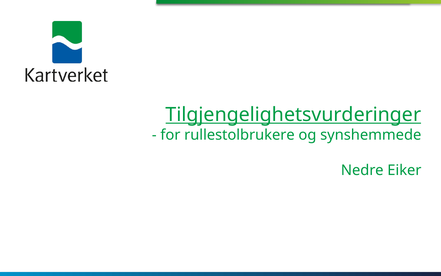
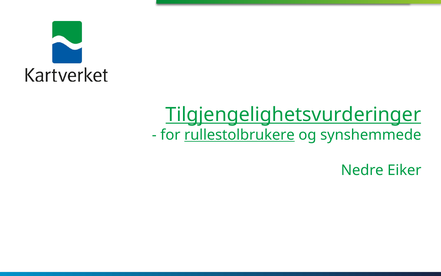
rullestolbrukere underline: none -> present
